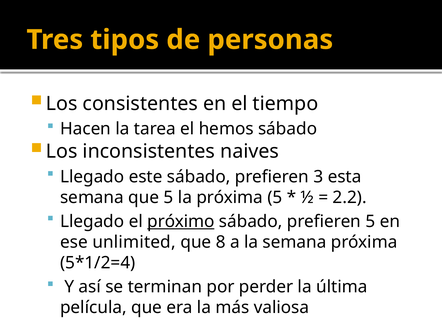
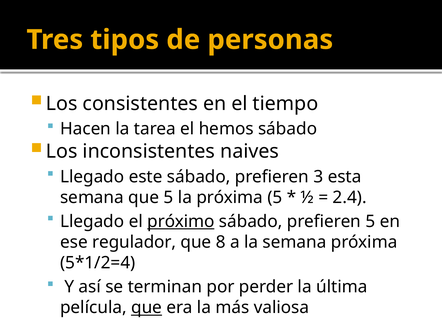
2.2: 2.2 -> 2.4
unlimited: unlimited -> regulador
que at (147, 307) underline: none -> present
